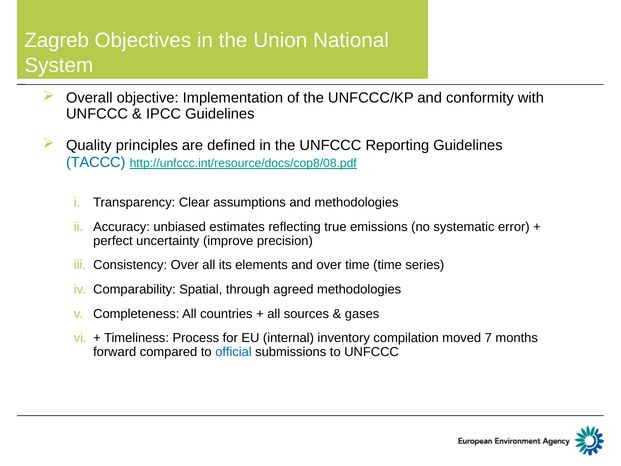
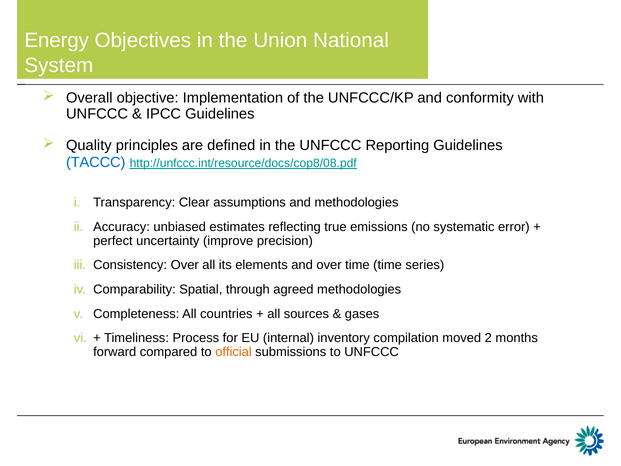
Zagreb: Zagreb -> Energy
7: 7 -> 2
official colour: blue -> orange
